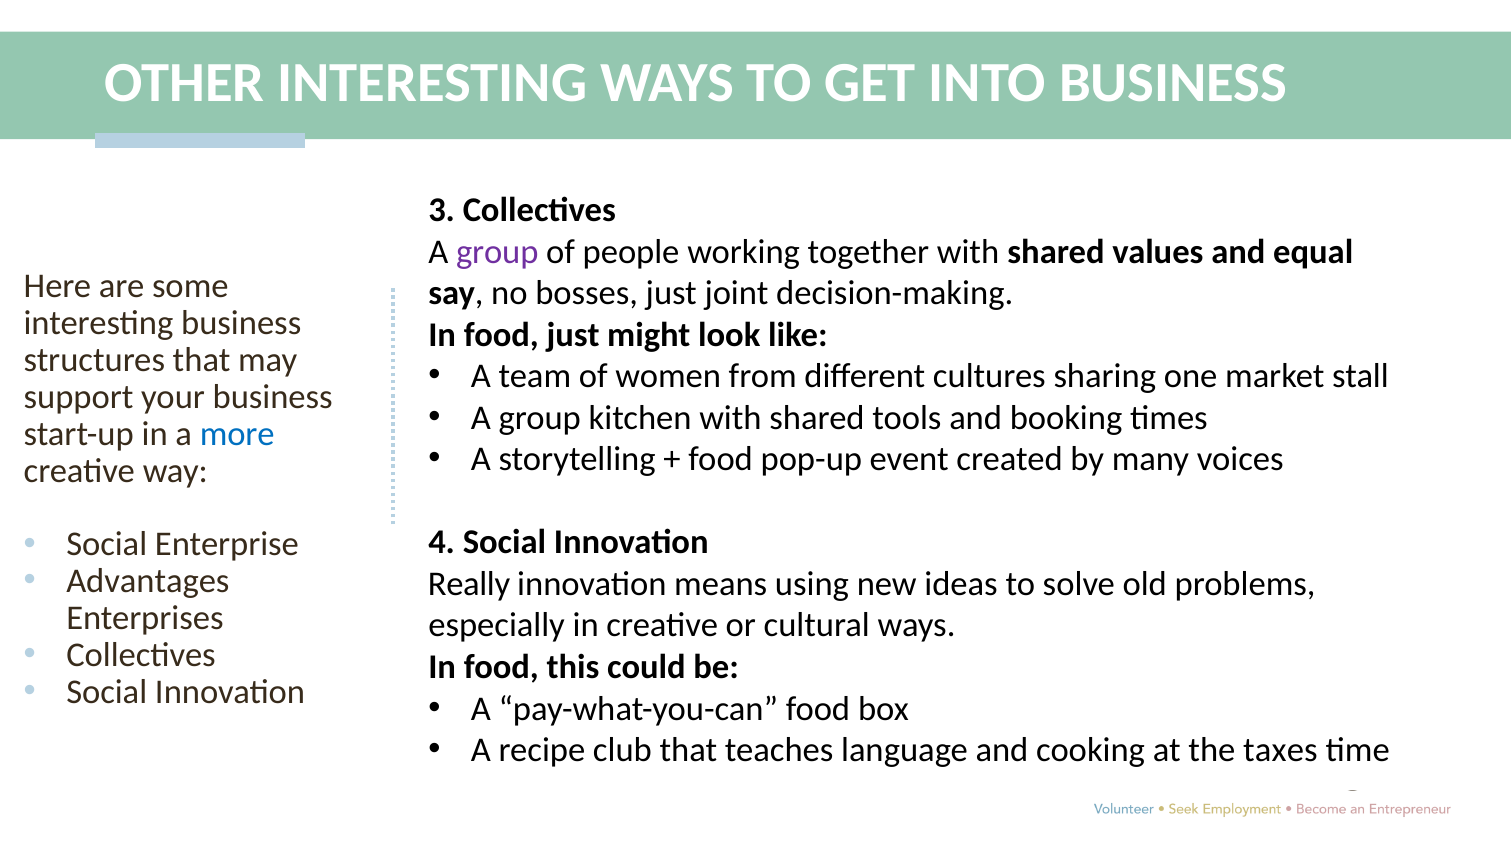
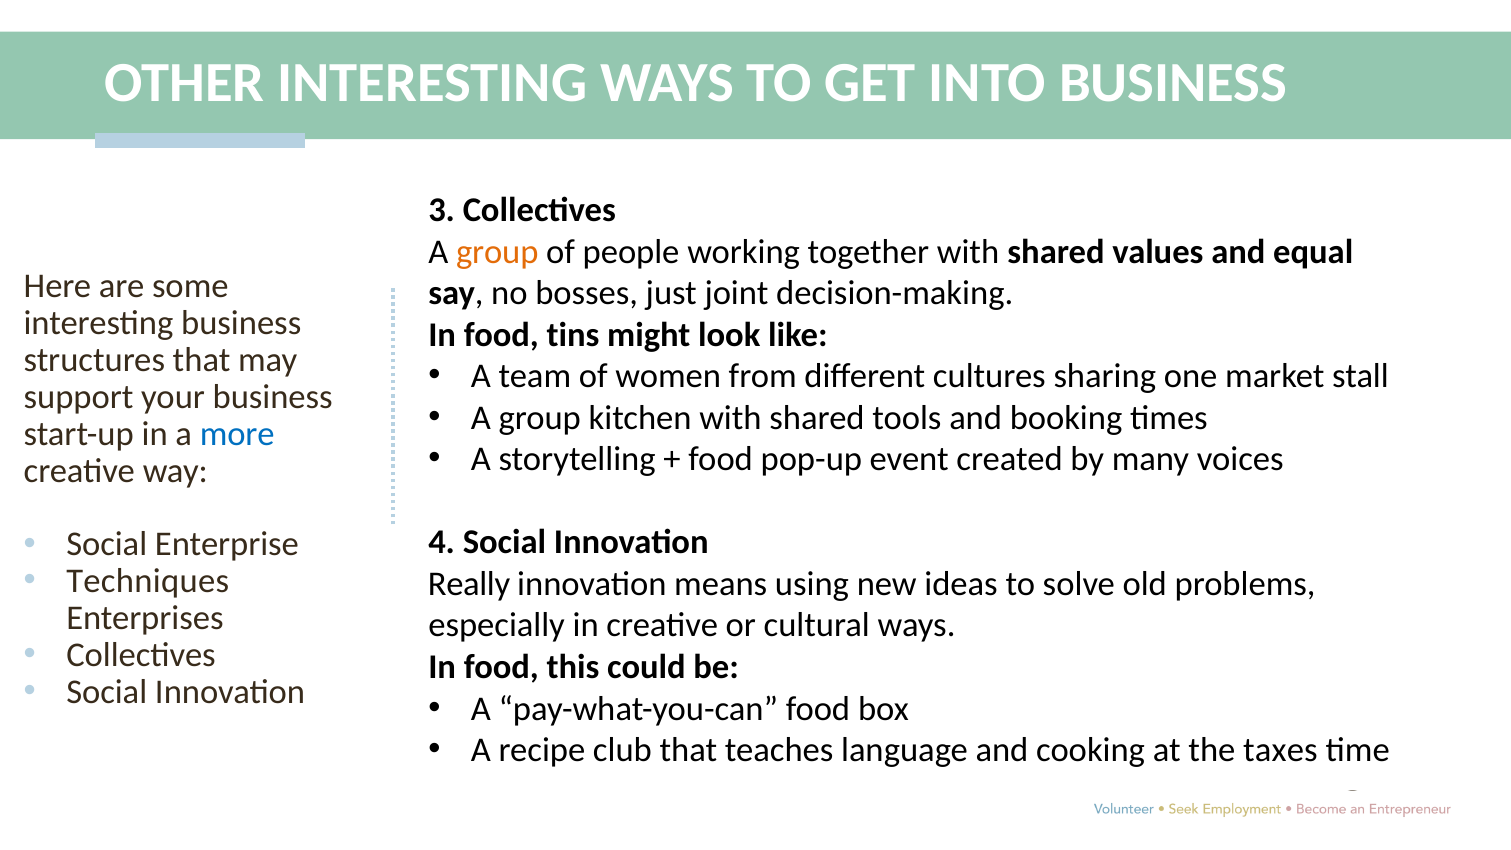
group at (497, 252) colour: purple -> orange
food just: just -> tins
Advantages: Advantages -> Techniques
